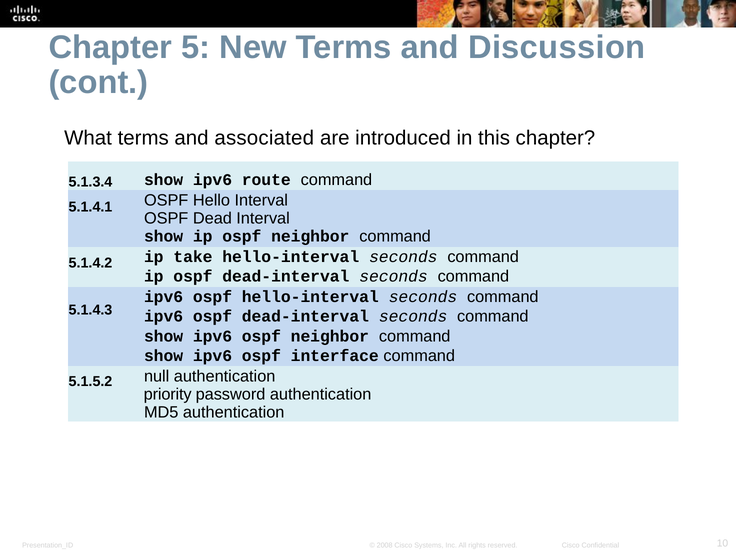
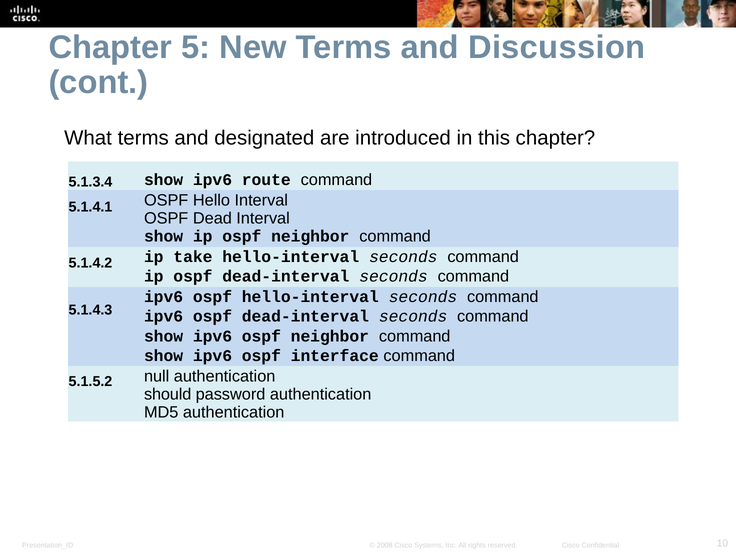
associated: associated -> designated
priority: priority -> should
